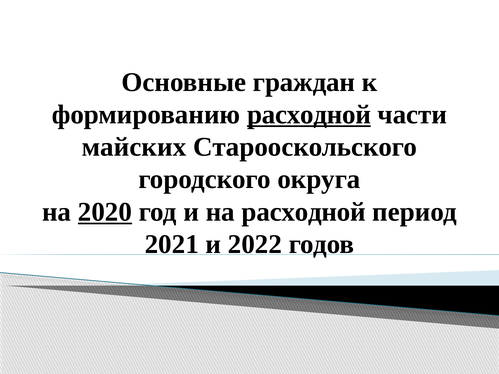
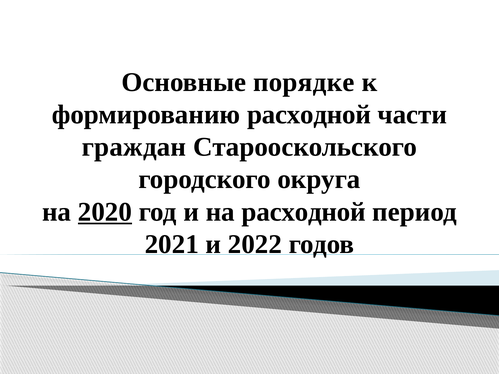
граждан: граждан -> порядке
расходной at (309, 115) underline: present -> none
майских: майских -> граждан
